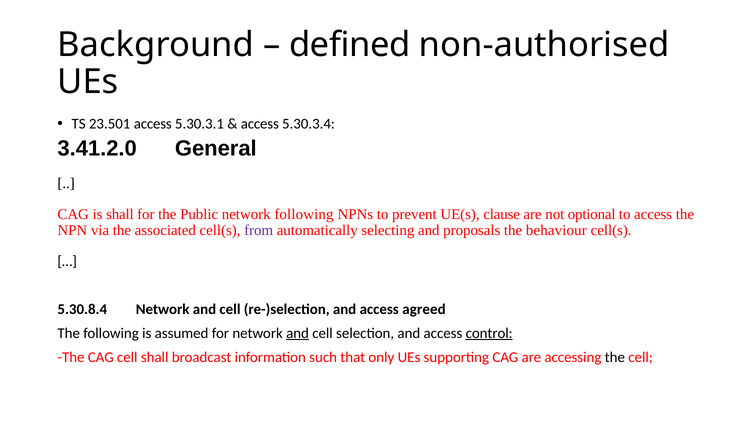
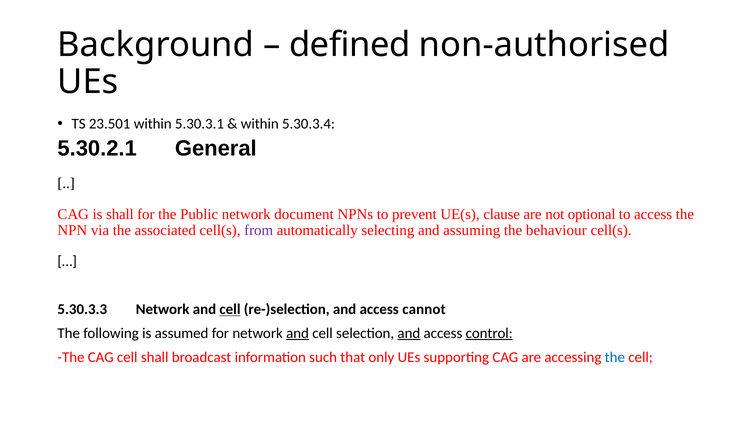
23.501 access: access -> within
access at (260, 124): access -> within
3.41.2.0: 3.41.2.0 -> 5.30.2.1
network following: following -> document
proposals: proposals -> assuming
5.30.8.4: 5.30.8.4 -> 5.30.3.3
cell at (230, 309) underline: none -> present
agreed: agreed -> cannot
and at (409, 333) underline: none -> present
the at (615, 357) colour: black -> blue
